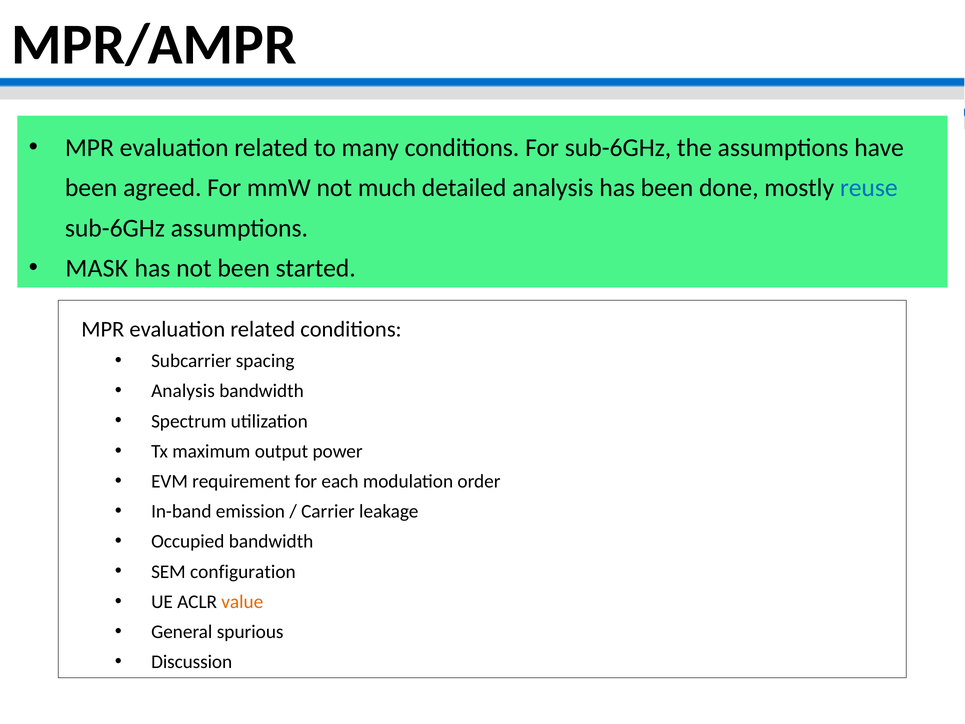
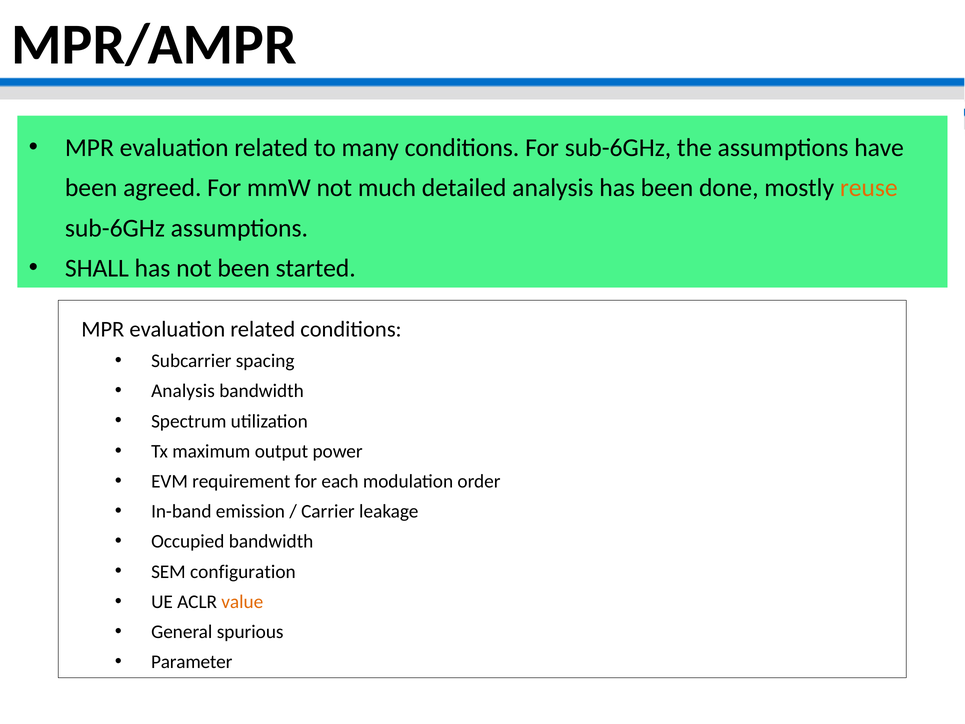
reuse colour: blue -> orange
MASK: MASK -> SHALL
Discussion: Discussion -> Parameter
